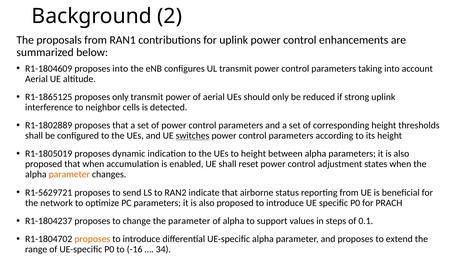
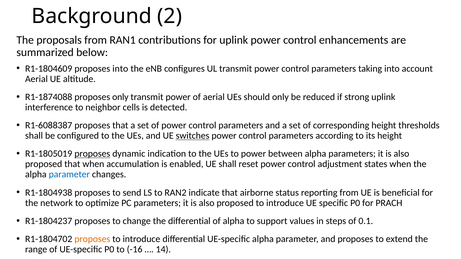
R1-1865125: R1-1865125 -> R1-1874088
R1-1802889: R1-1802889 -> R1-6088387
proposes at (92, 154) underline: none -> present
to height: height -> power
parameter at (69, 175) colour: orange -> blue
R1-5629721: R1-5629721 -> R1-1804938
the parameter: parameter -> differential
34: 34 -> 14
